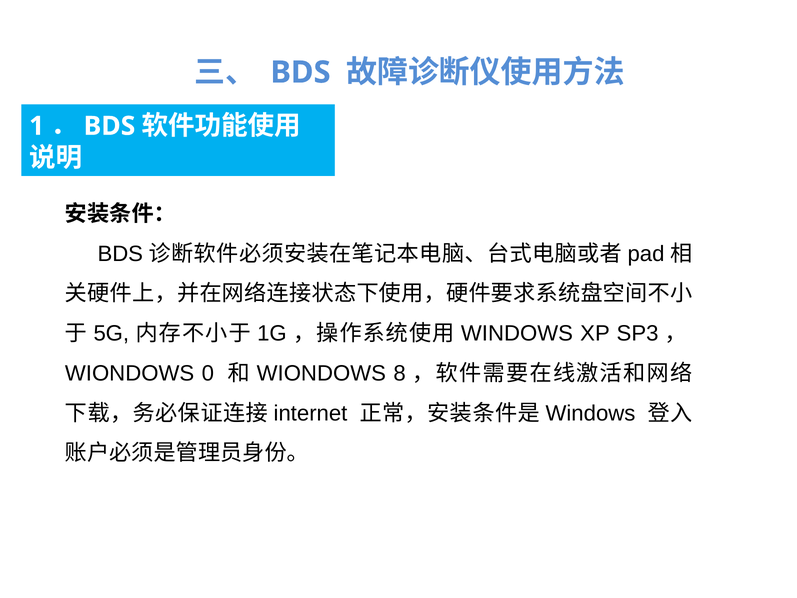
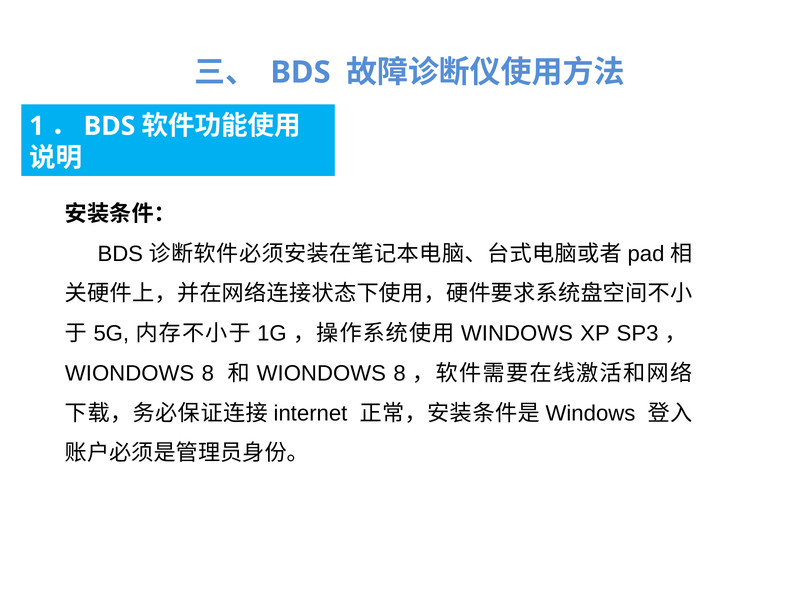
0 at (208, 373): 0 -> 8
